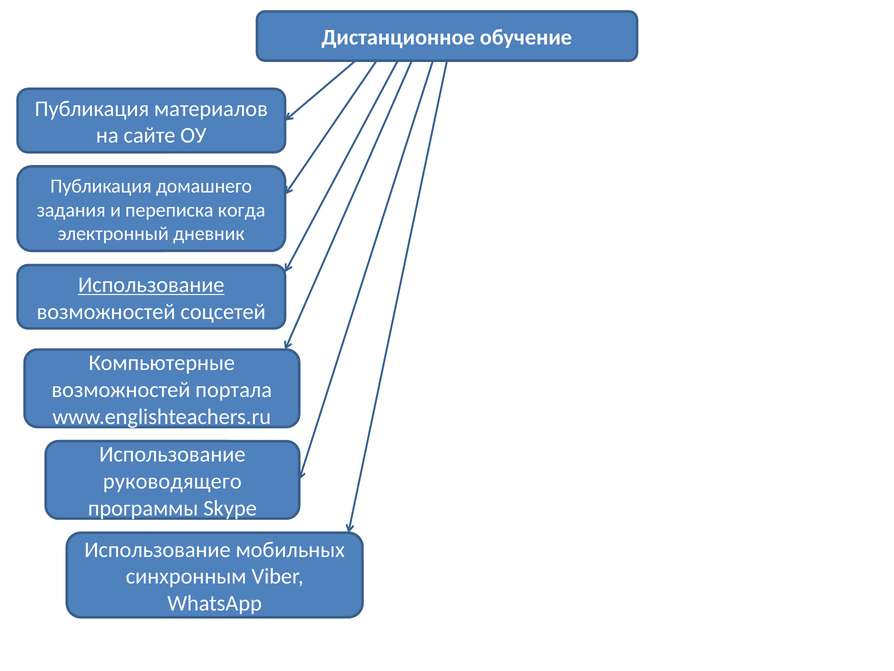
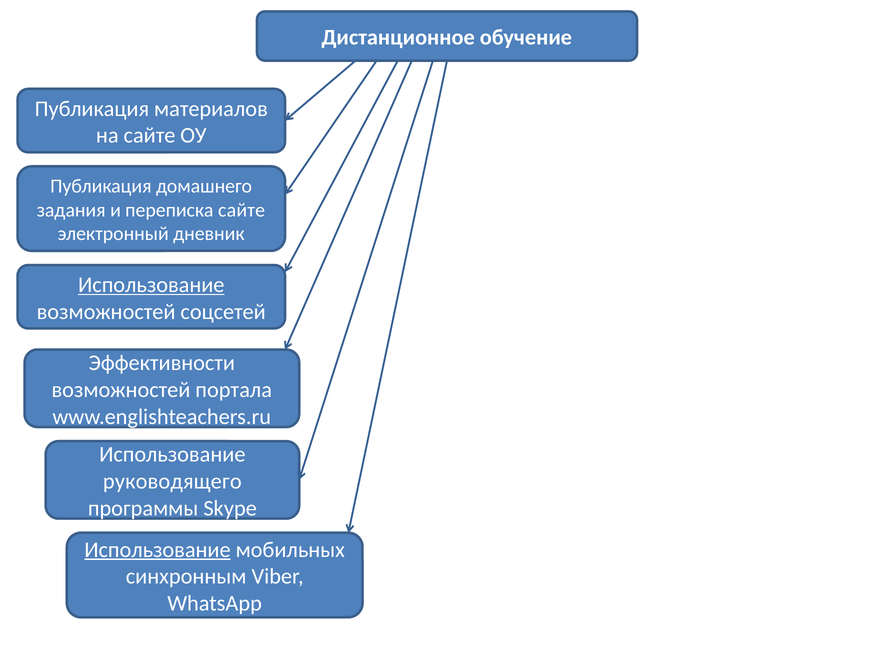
переписка когда: когда -> сайте
Компьютерные: Компьютерные -> Эффективности
Использование at (157, 549) underline: none -> present
